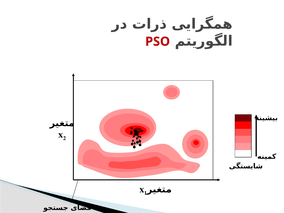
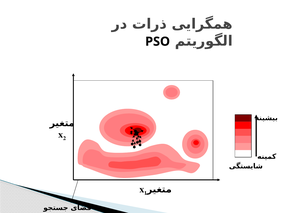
PSO colour: red -> black
